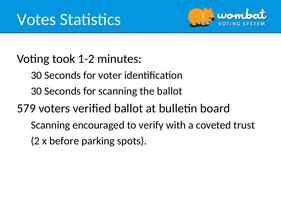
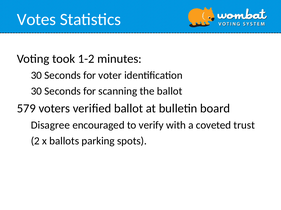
Scanning at (50, 125): Scanning -> Disagree
before: before -> ballots
